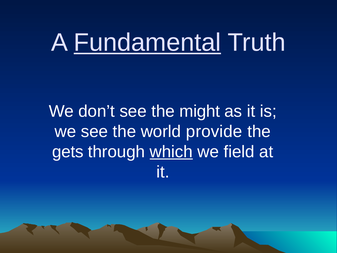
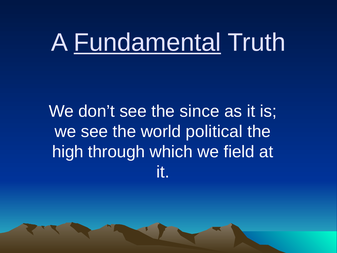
might: might -> since
provide: provide -> political
gets: gets -> high
which underline: present -> none
